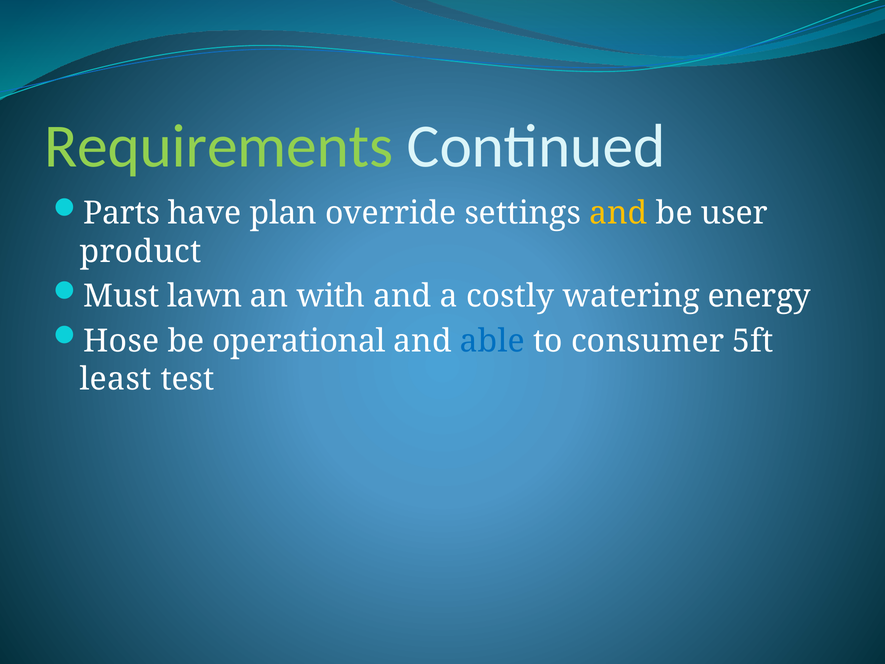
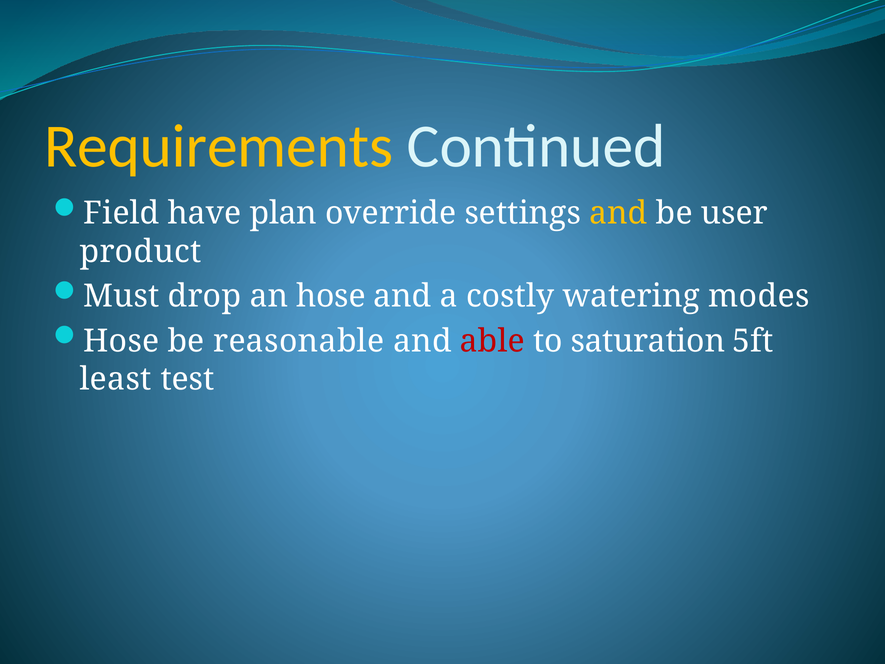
Requirements colour: light green -> yellow
Parts: Parts -> Field
lawn: lawn -> drop
an with: with -> hose
energy: energy -> modes
operational: operational -> reasonable
able colour: blue -> red
consumer: consumer -> saturation
